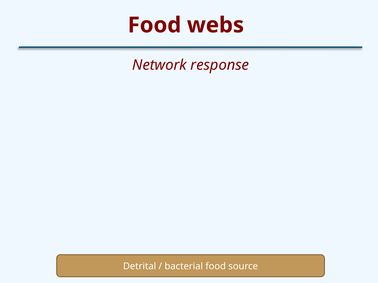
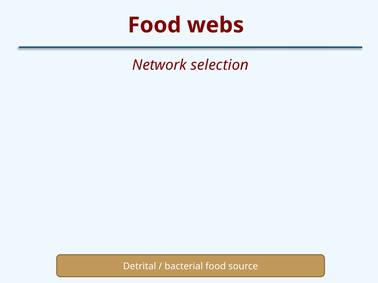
response: response -> selection
